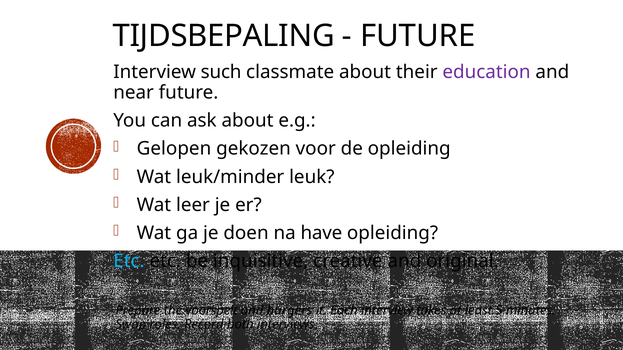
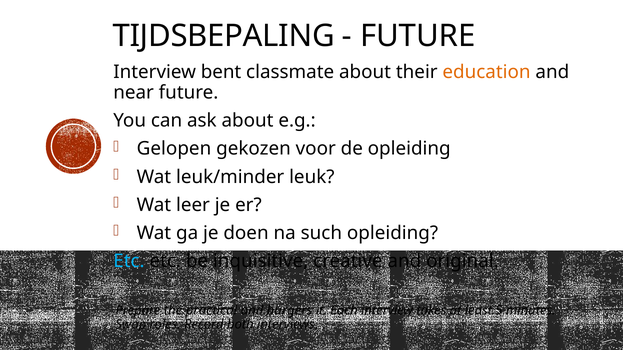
such: such -> bent
education colour: purple -> orange
have: have -> such
voorspelt: voorspelt -> practical
